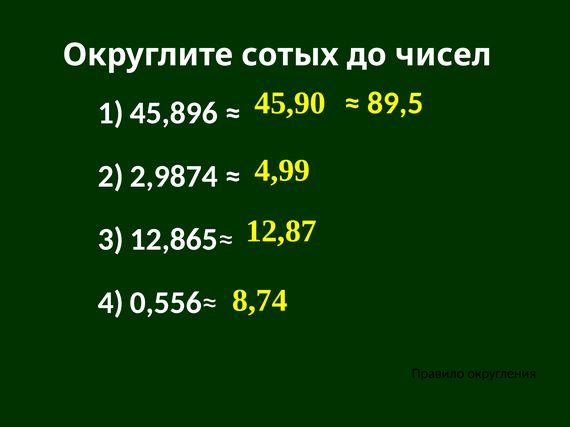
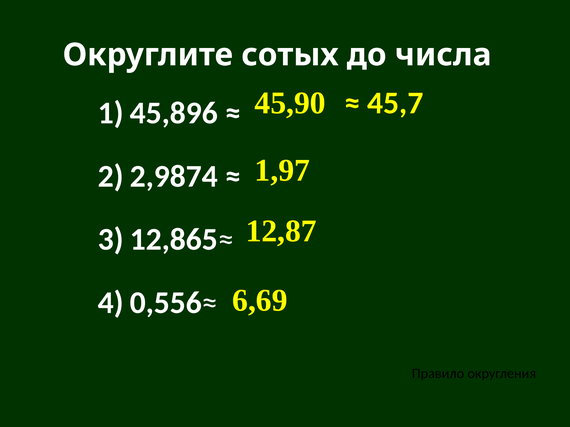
чисел: чисел -> числа
89,5: 89,5 -> 45,7
4,99: 4,99 -> 1,97
8,74: 8,74 -> 6,69
